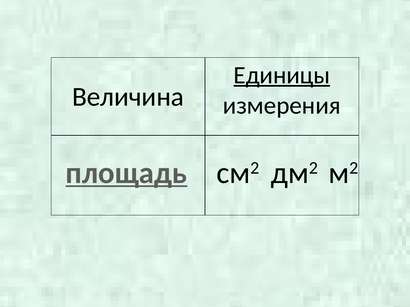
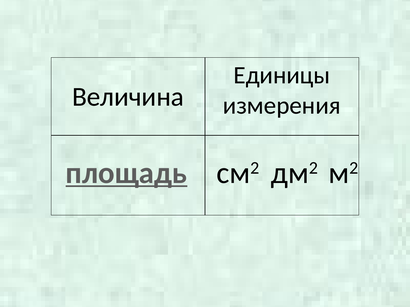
Единицы underline: present -> none
